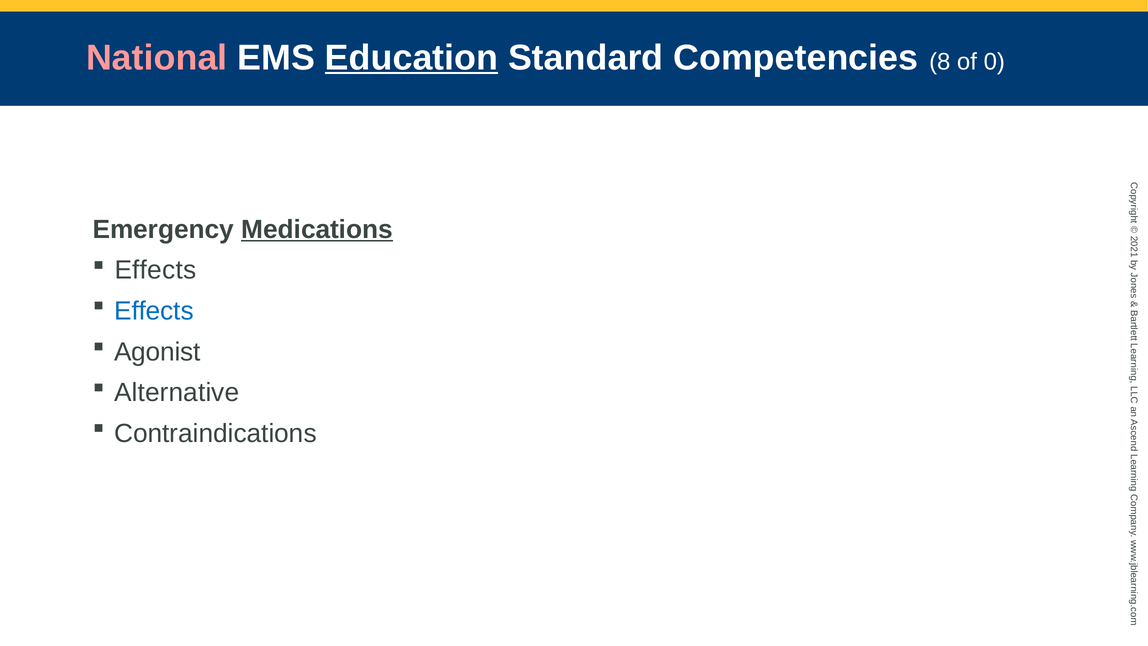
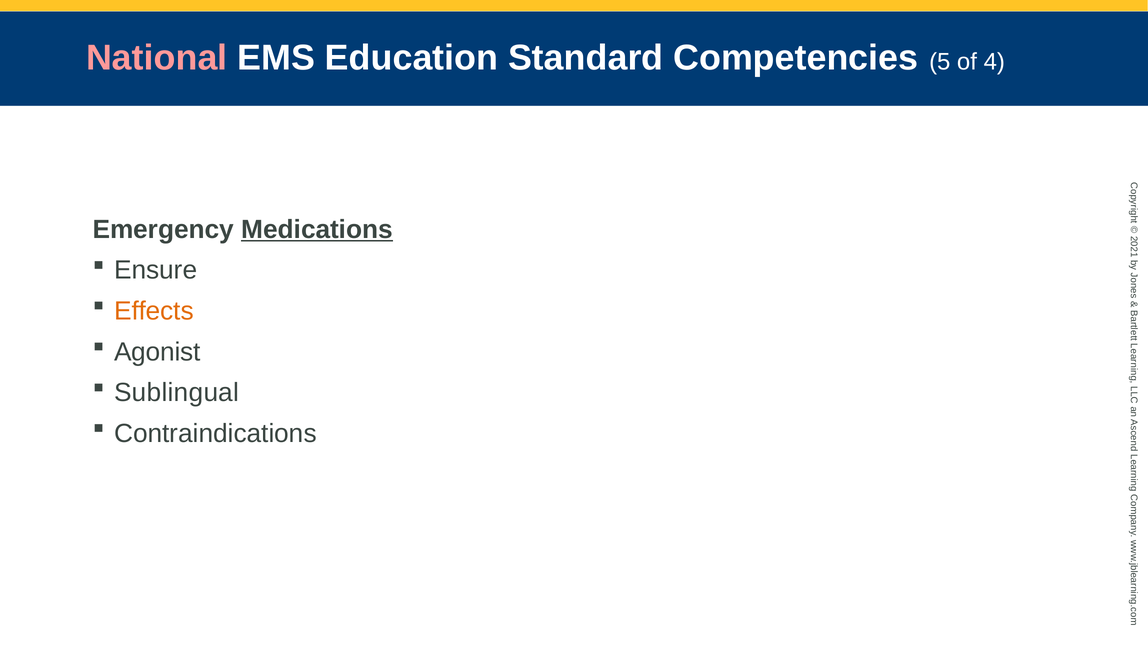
Education underline: present -> none
8: 8 -> 5
of 0: 0 -> 4
Effects at (156, 270): Effects -> Ensure
Effects at (154, 311) colour: blue -> orange
Alternative: Alternative -> Sublingual
